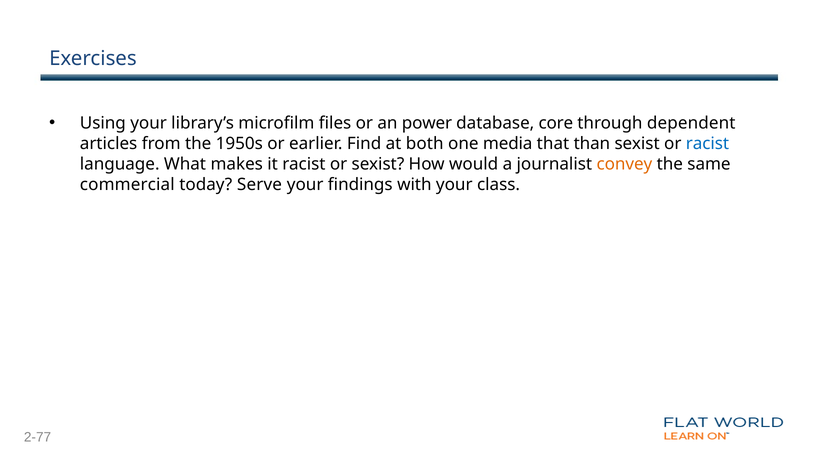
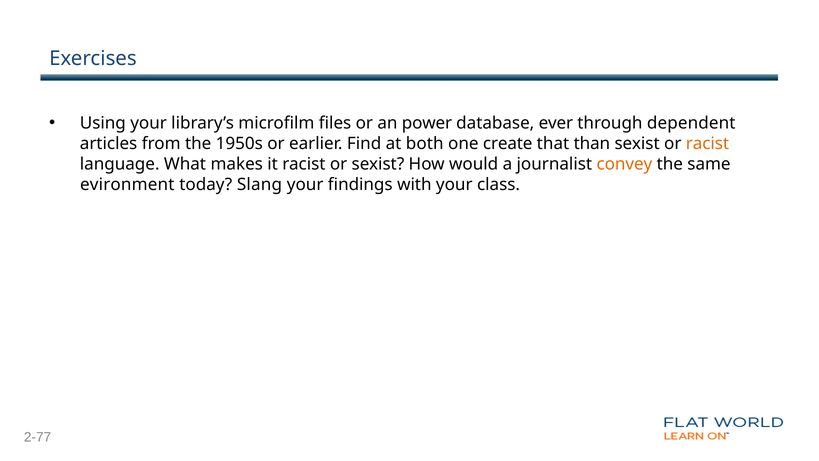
core: core -> ever
media: media -> create
racist at (707, 144) colour: blue -> orange
commercial: commercial -> evironment
Serve: Serve -> Slang
